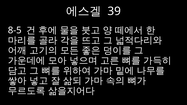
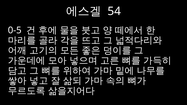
39: 39 -> 54
8-5: 8-5 -> 0-5
